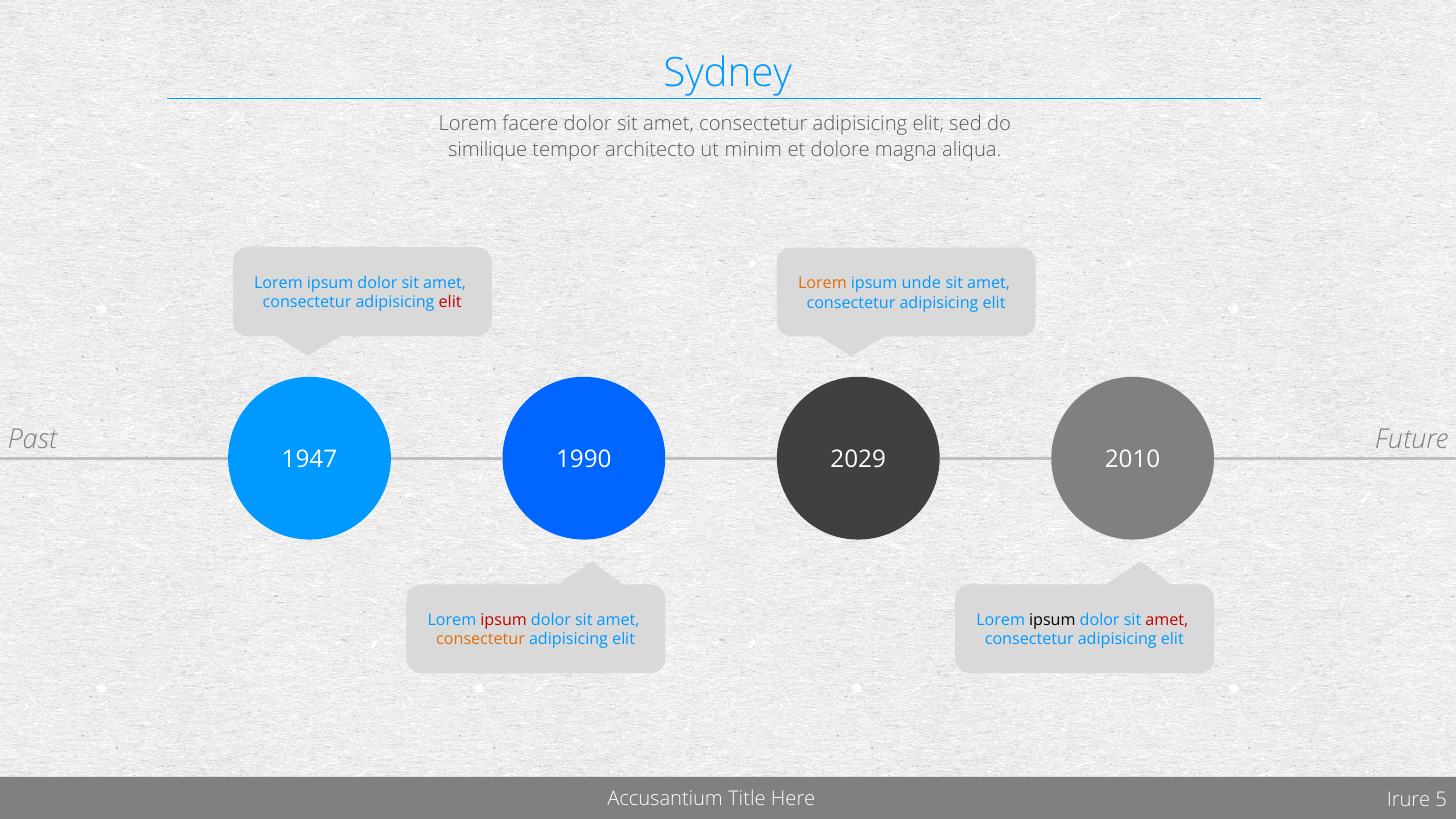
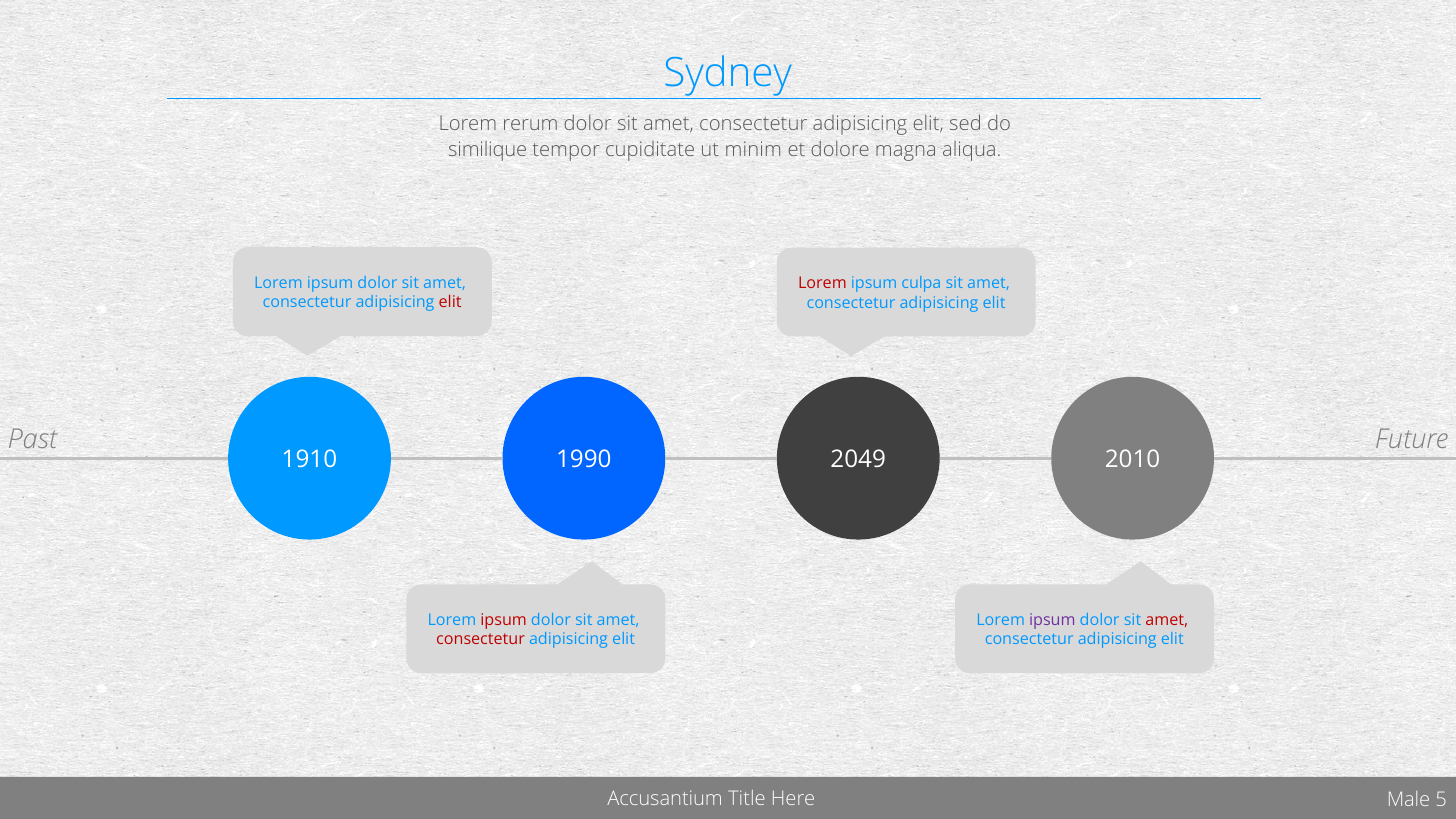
facere: facere -> rerum
architecto: architecto -> cupiditate
Lorem at (822, 283) colour: orange -> red
unde: unde -> culpa
1947: 1947 -> 1910
2029: 2029 -> 2049
ipsum at (1052, 620) colour: black -> purple
consectetur at (481, 640) colour: orange -> red
Irure: Irure -> Male
